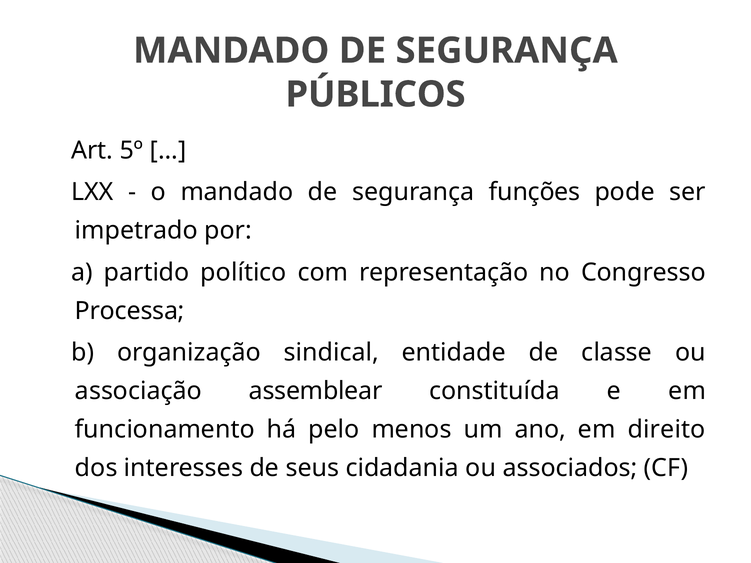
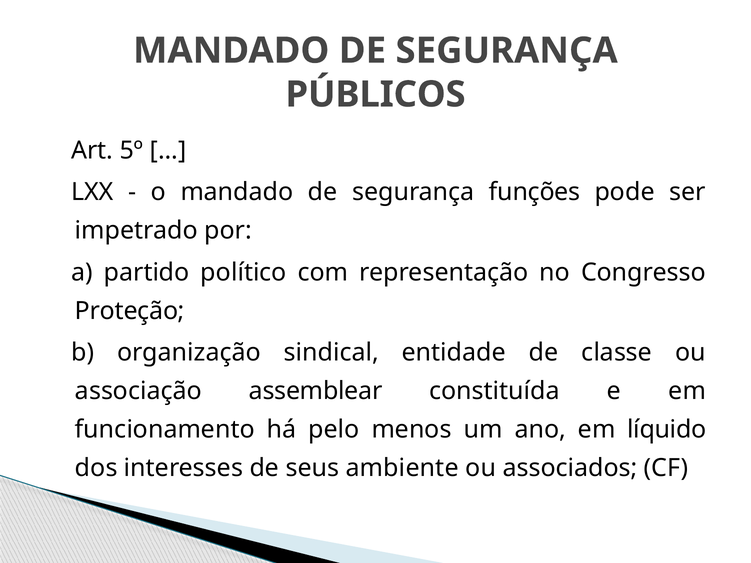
Processa: Processa -> Proteção
direito: direito -> líquido
cidadania: cidadania -> ambiente
